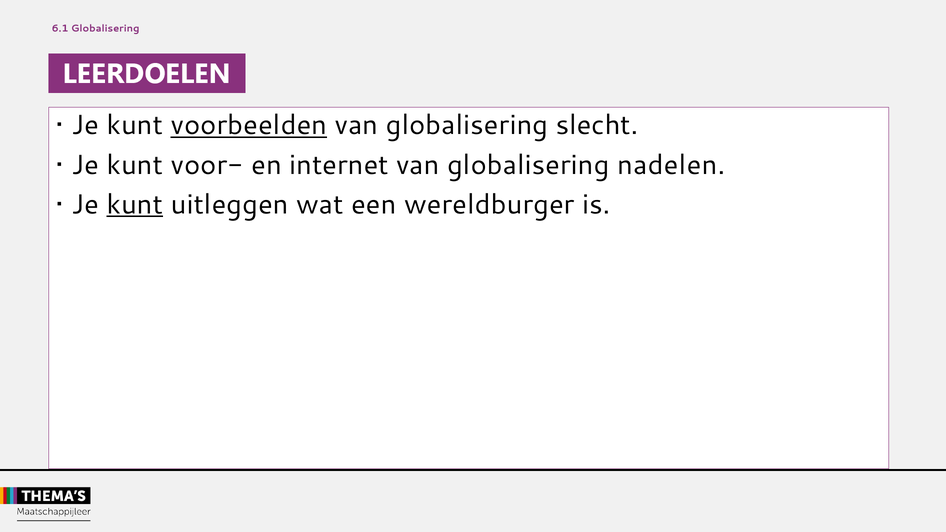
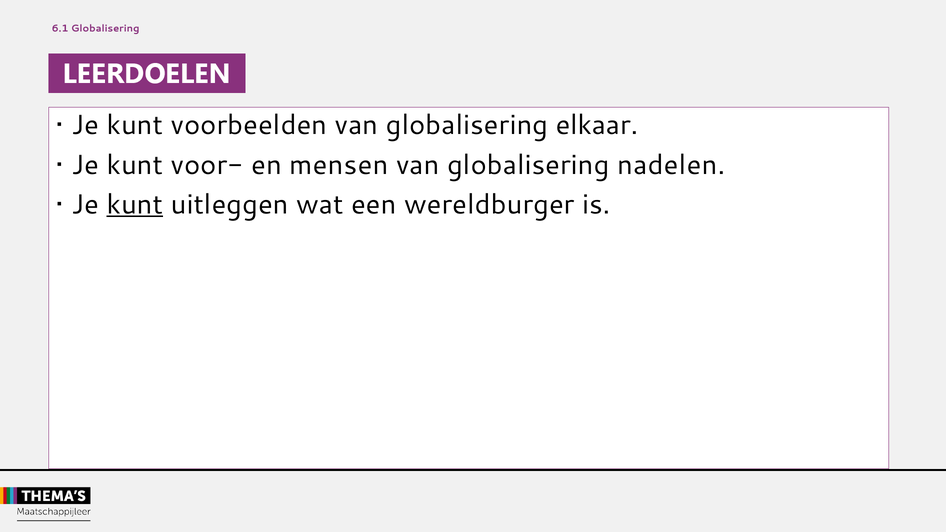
voorbeelden underline: present -> none
slecht: slecht -> elkaar
internet: internet -> mensen
